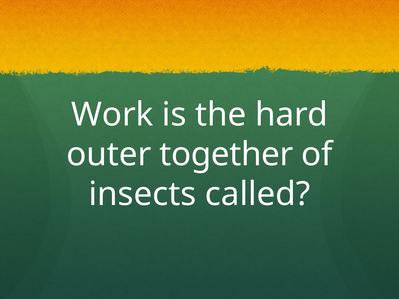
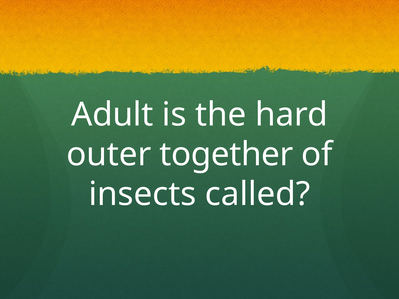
Work: Work -> Adult
